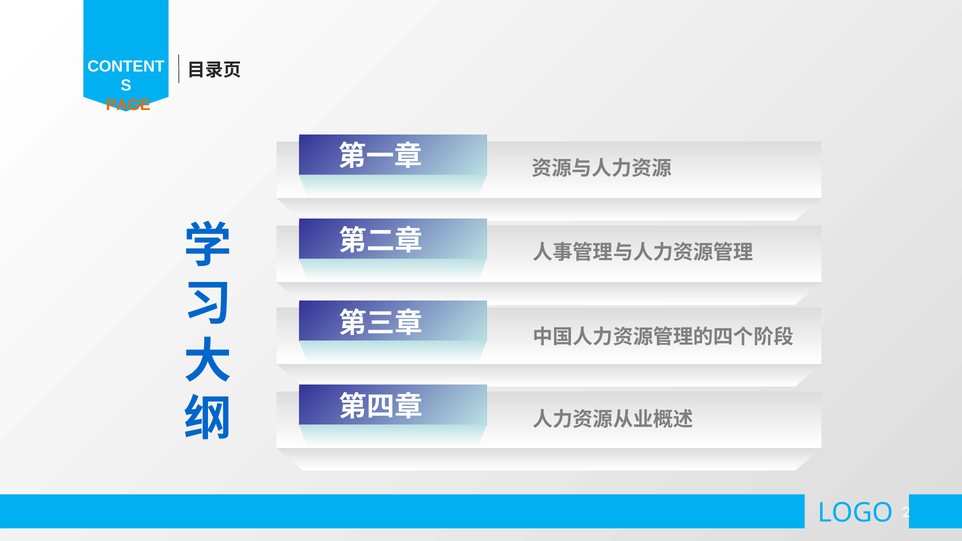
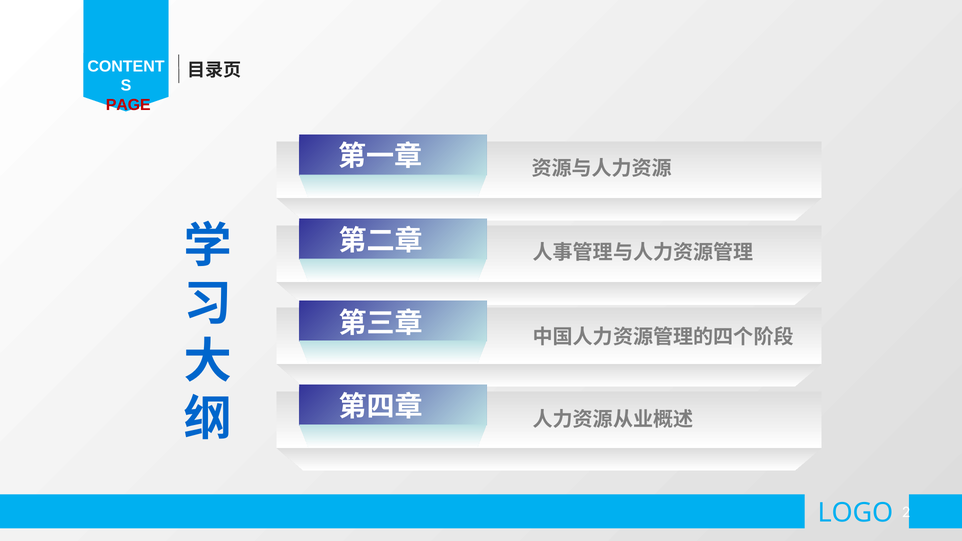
PAGE colour: orange -> red
